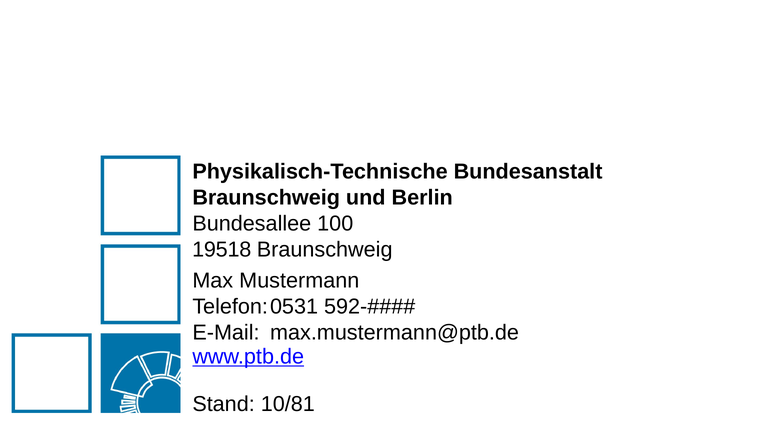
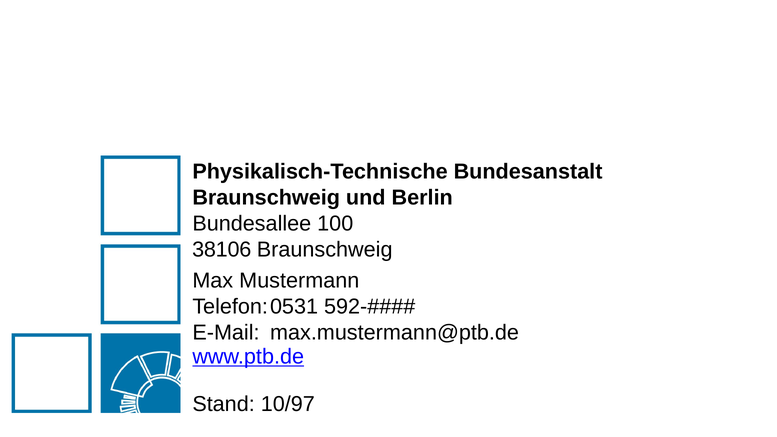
19518: 19518 -> 38106
10/81: 10/81 -> 10/97
